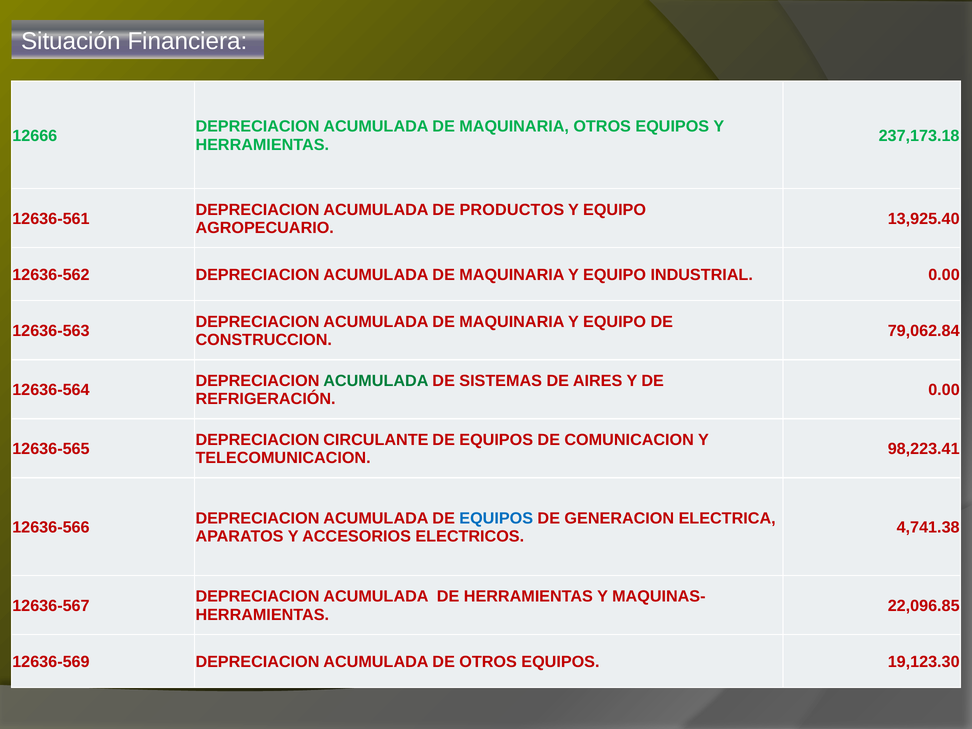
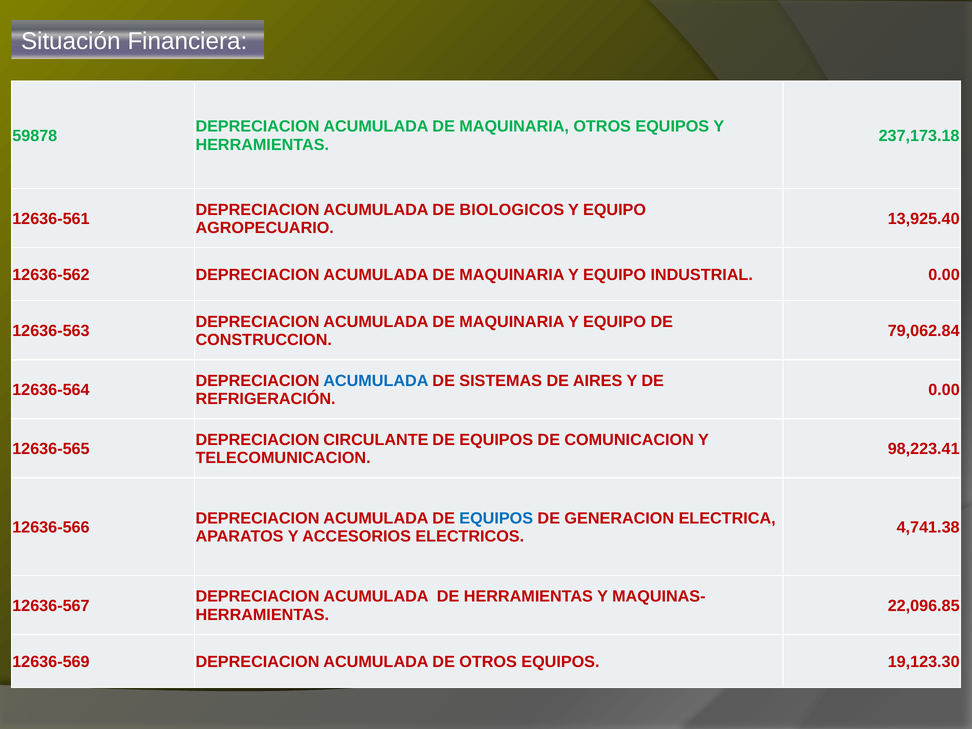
12666: 12666 -> 59878
PRODUCTOS: PRODUCTOS -> BIOLOGICOS
ACUMULADA at (376, 381) colour: green -> blue
